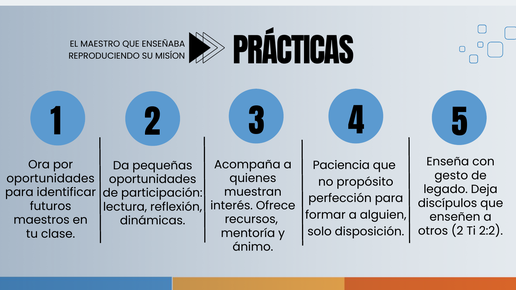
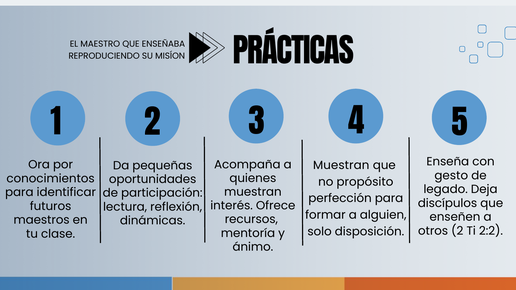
Paciencia at (341, 165): Paciencia -> Muestran
oportunidades at (51, 179): oportunidades -> conocimientos
